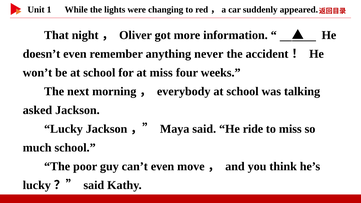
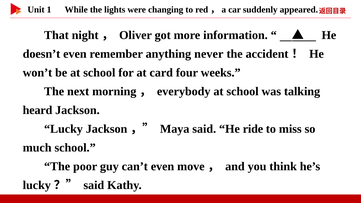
at miss: miss -> card
asked: asked -> heard
